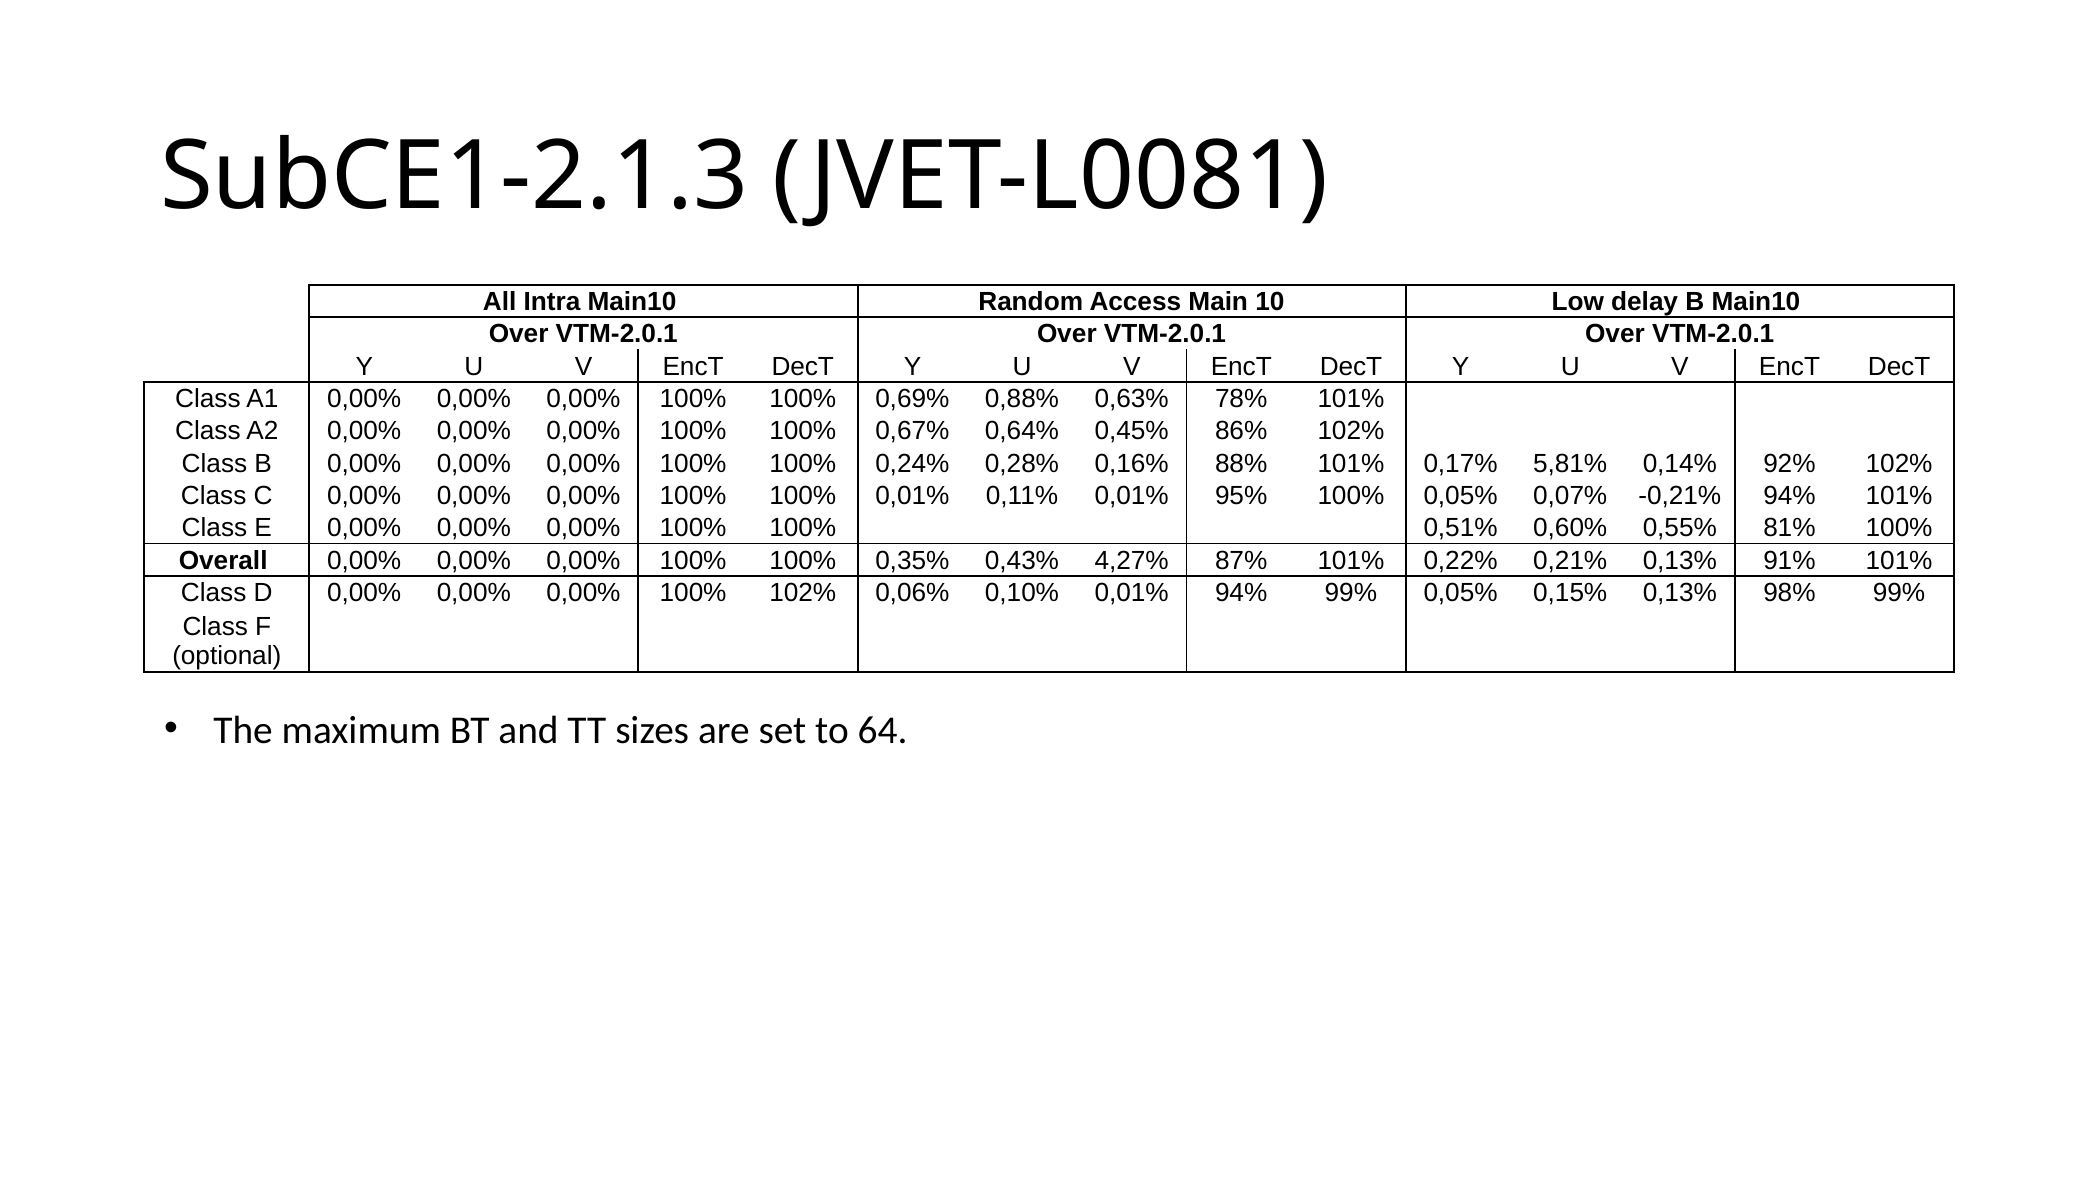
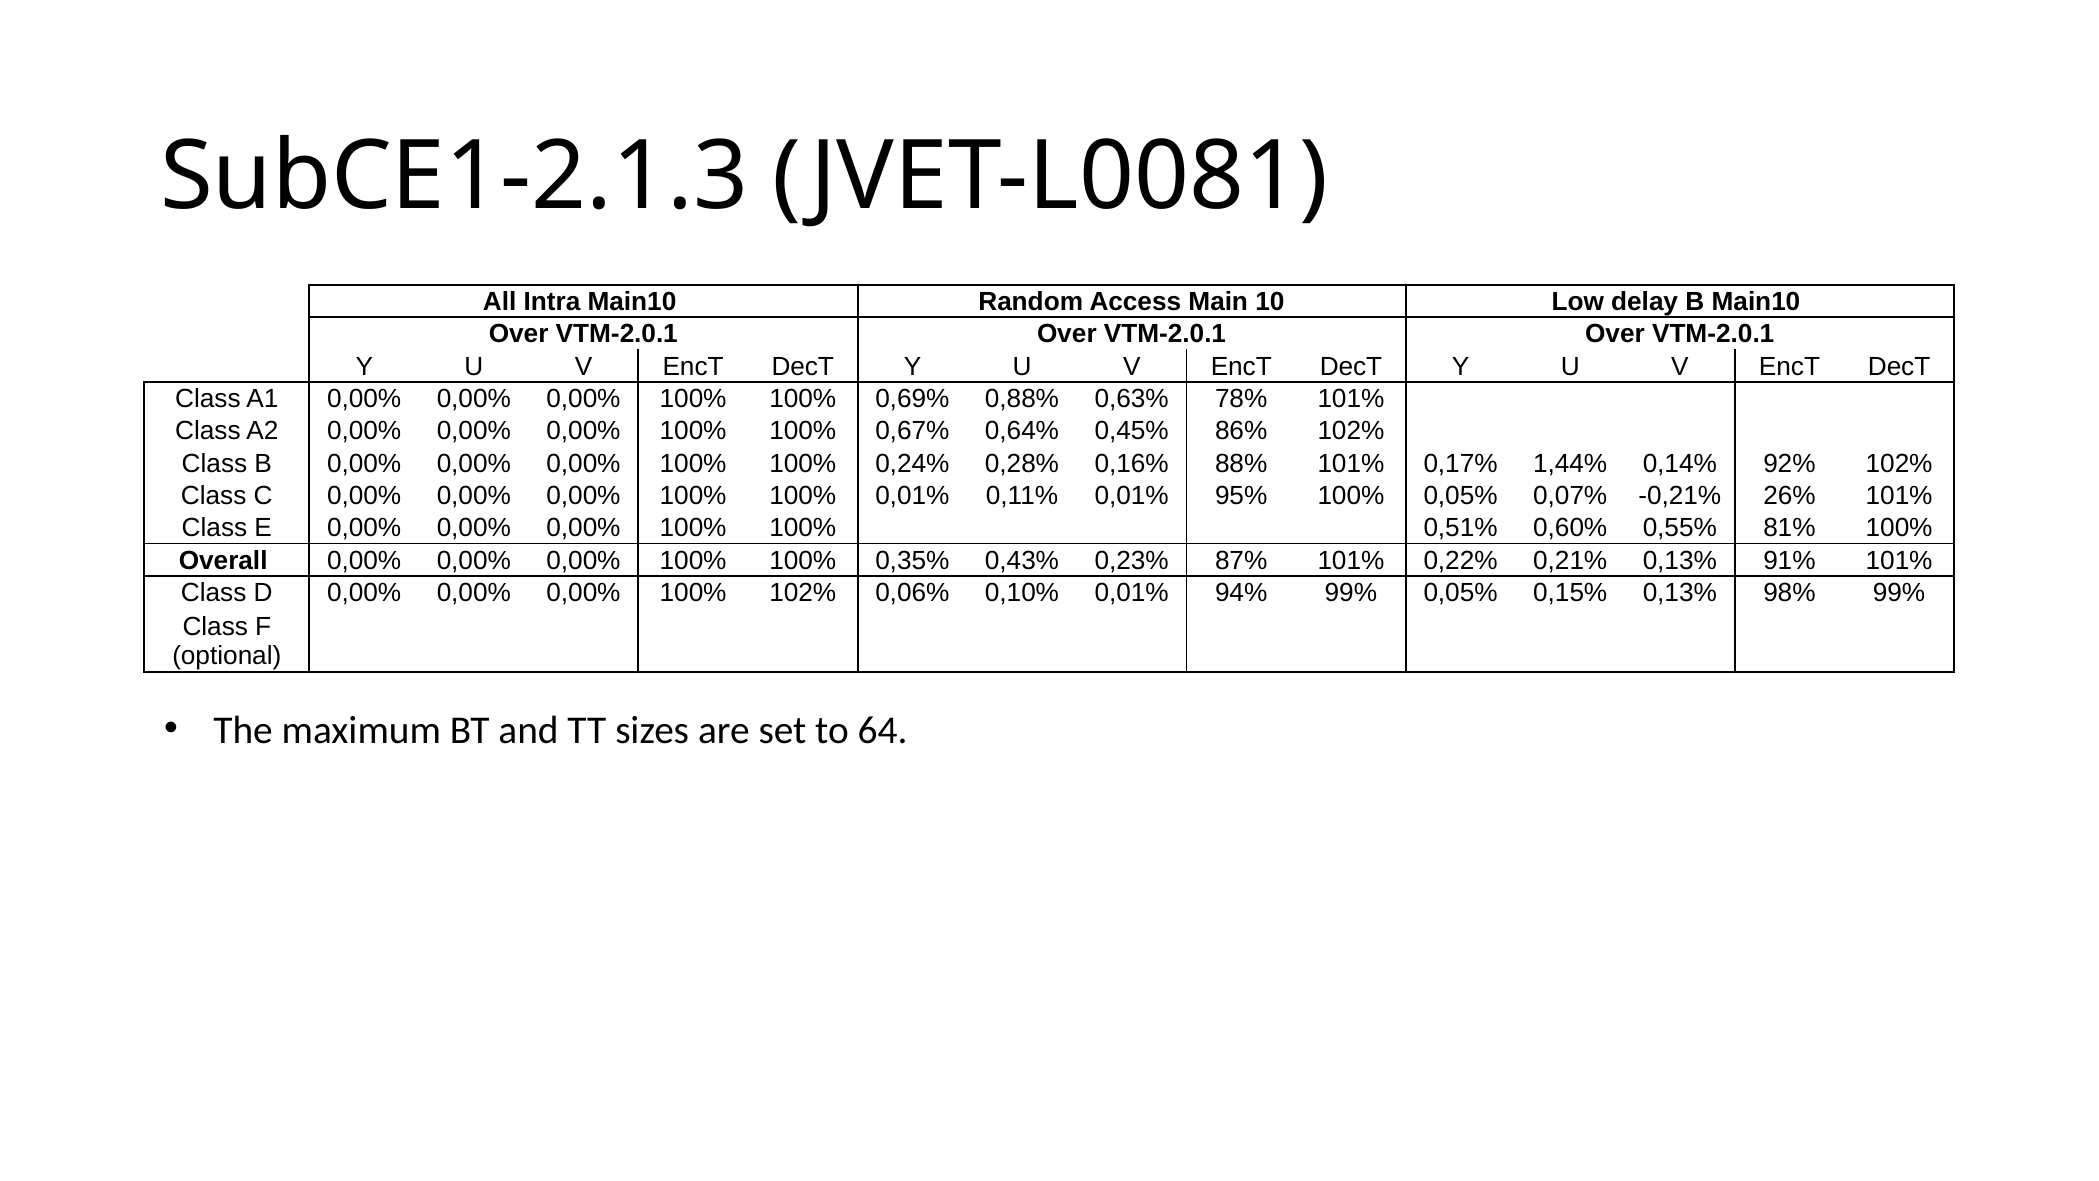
5,81%: 5,81% -> 1,44%
-0,21% 94%: 94% -> 26%
4,27%: 4,27% -> 0,23%
